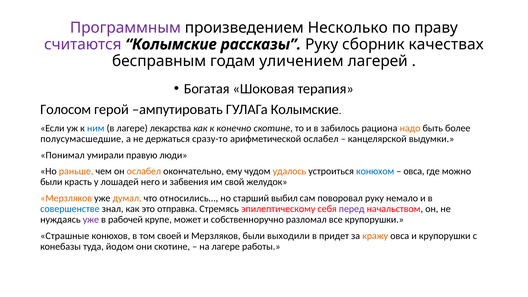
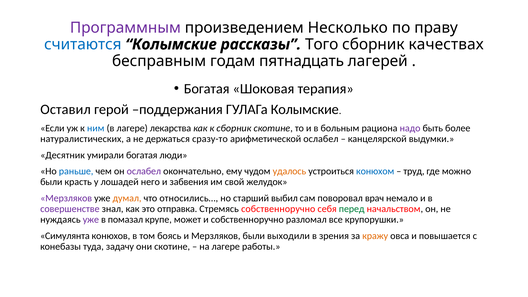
считаются colour: purple -> blue
рассказы Руку: Руку -> Того
уличением: уличением -> пятнадцать
Голосом: Голосом -> Оставил
ампутировать: ампутировать -> поддержания
к конечно: конечно -> сборник
забилось: забилось -> больным
надо colour: orange -> purple
полусумасшедшие: полусумасшедшие -> натуралистических
Понимал: Понимал -> Десятник
умирали правую: правую -> богатая
раньше colour: orange -> blue
ослабел at (144, 171) colour: orange -> purple
овса at (414, 171): овса -> труд
Мерзляков at (66, 198) colour: orange -> purple
поворовал руку: руку -> врач
совершенстве colour: blue -> purple
Стремясь эпилептическому: эпилептическому -> собственноручно
перед colour: purple -> green
рабочей: рабочей -> помазал
Страшные: Страшные -> Симулянта
своей: своей -> боясь
придет: придет -> зрения
и крупорушки: крупорушки -> повышается
йодом: йодом -> задачу
